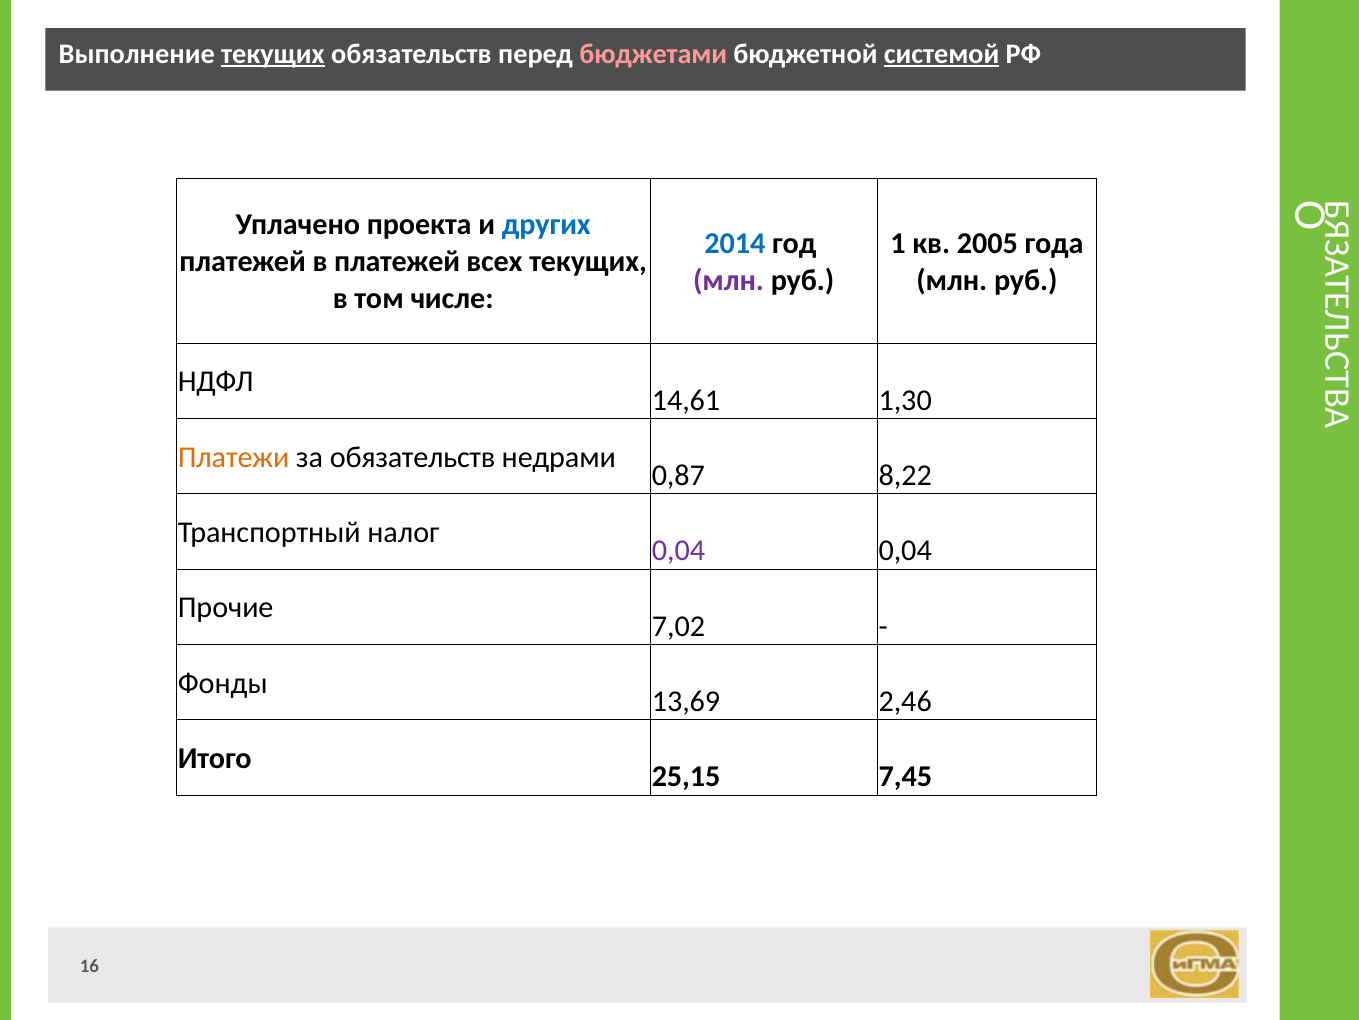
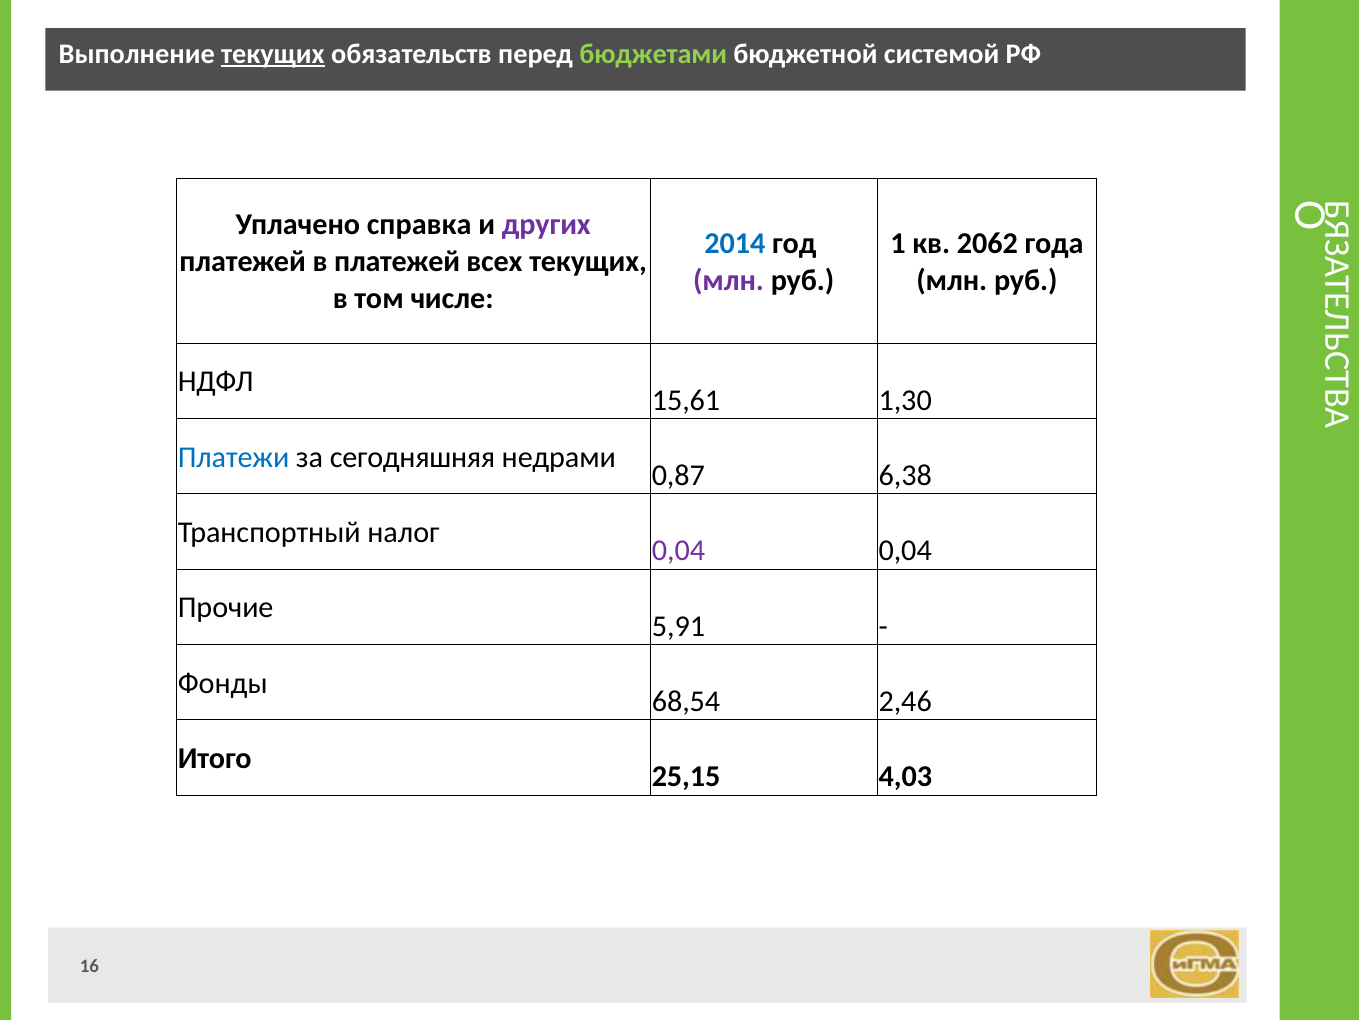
бюджетами colour: pink -> light green
системой underline: present -> none
проекта: проекта -> справка
других colour: blue -> purple
2005: 2005 -> 2062
14,61: 14,61 -> 15,61
Платежи colour: orange -> blue
за обязательств: обязательств -> сегодняшняя
8,22: 8,22 -> 6,38
7,02: 7,02 -> 5,91
13,69: 13,69 -> 68,54
7,45: 7,45 -> 4,03
